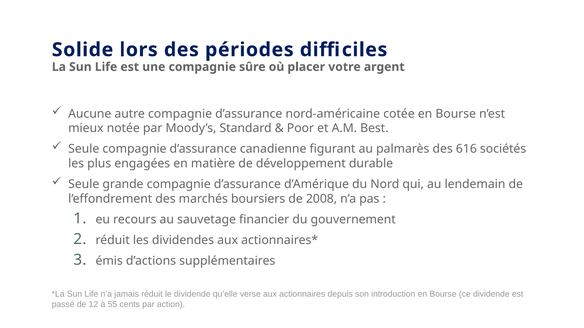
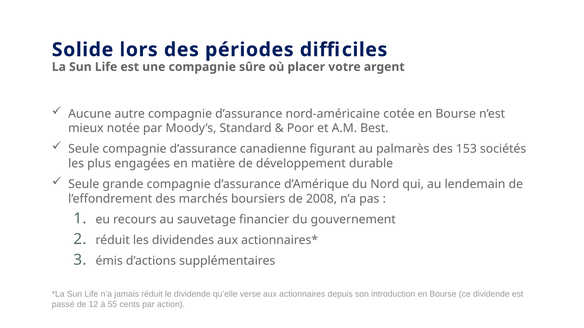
616: 616 -> 153
